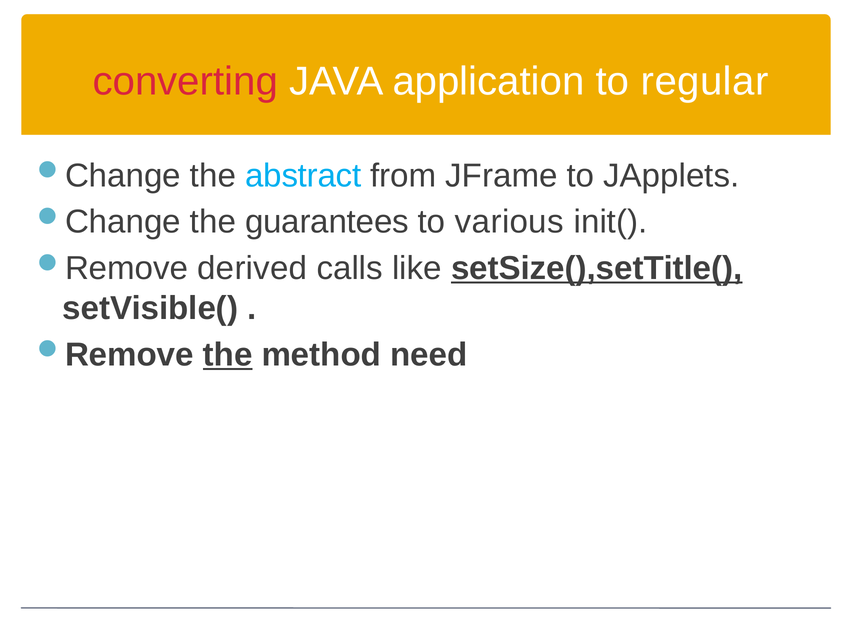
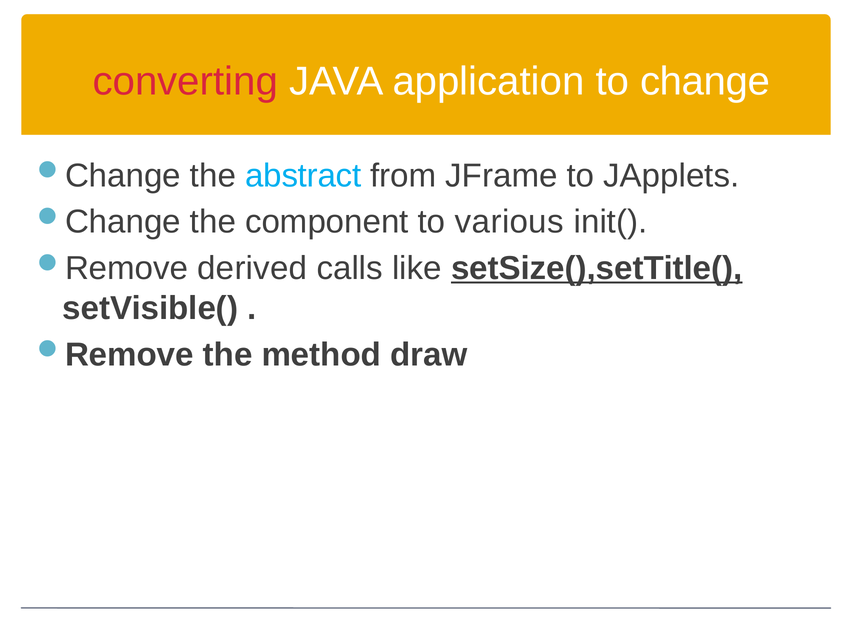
regular: regular -> change
guarantees: guarantees -> component
the at (228, 355) underline: present -> none
need: need -> draw
